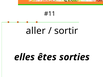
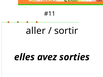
êtes: êtes -> avez
